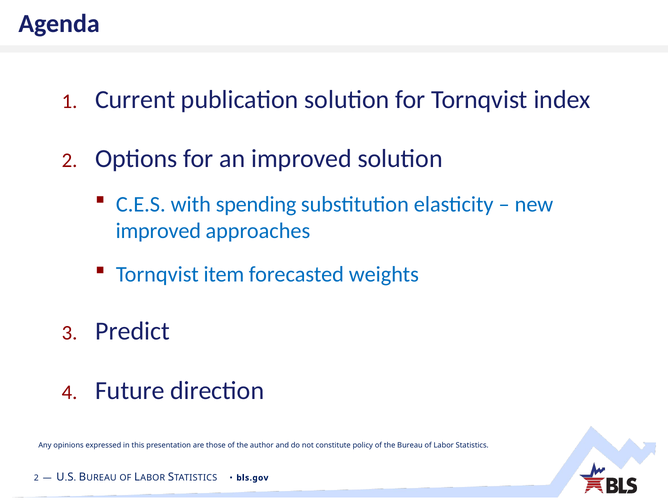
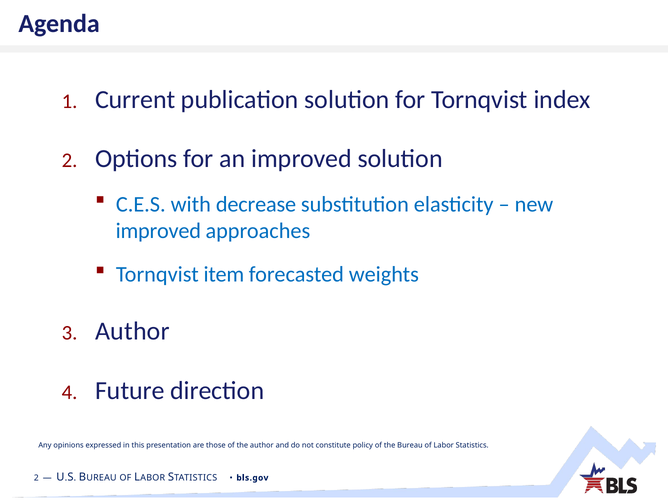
spending: spending -> decrease
Predict at (133, 331): Predict -> Author
